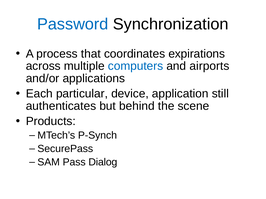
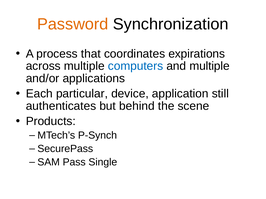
Password colour: blue -> orange
and airports: airports -> multiple
Dialog: Dialog -> Single
